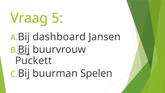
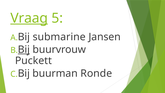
Vraag underline: none -> present
dashboard: dashboard -> submarine
Spelen: Spelen -> Ronde
